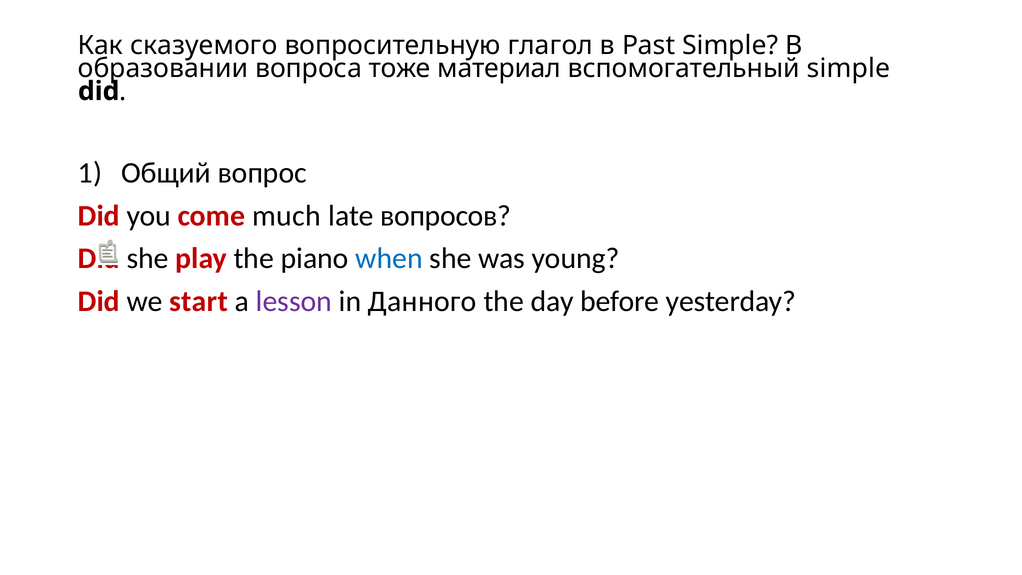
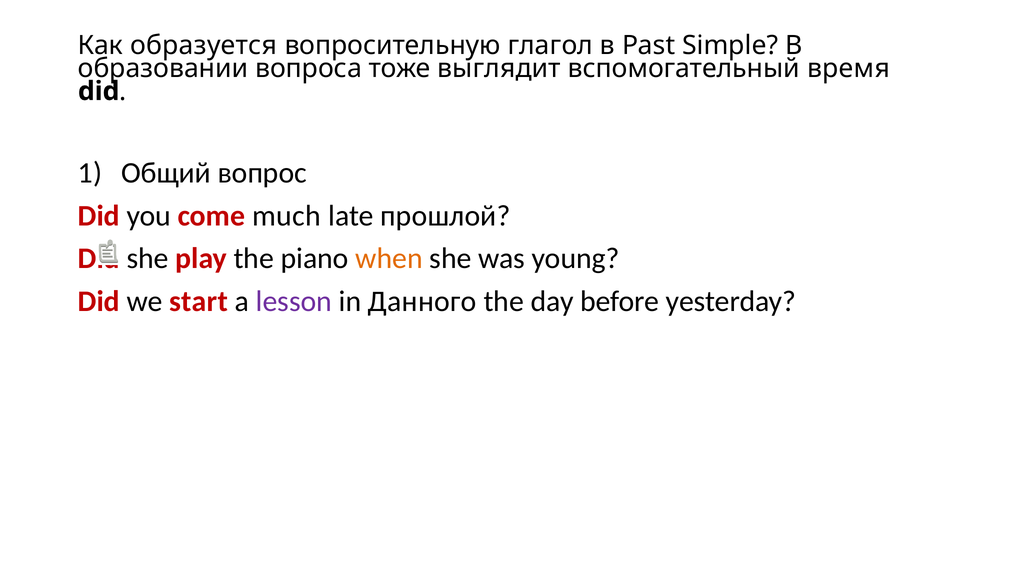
сказуемого: сказуемого -> образуется
материал: материал -> выглядит
вспомогательный simple: simple -> время
вопросов: вопросов -> прошлой
when colour: blue -> orange
